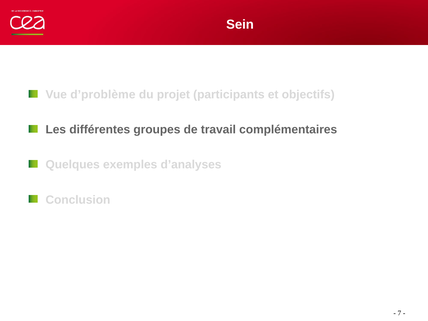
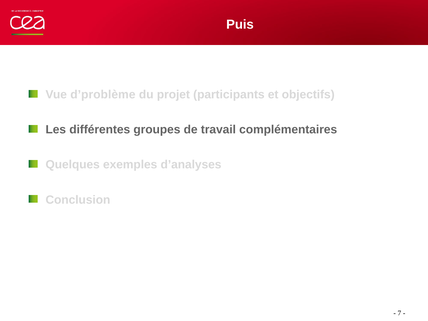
Sein: Sein -> Puis
